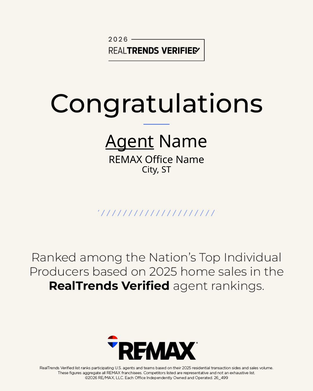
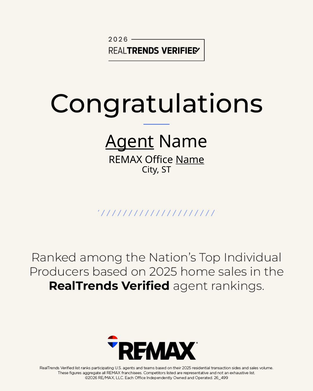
Name at (190, 160) underline: none -> present
